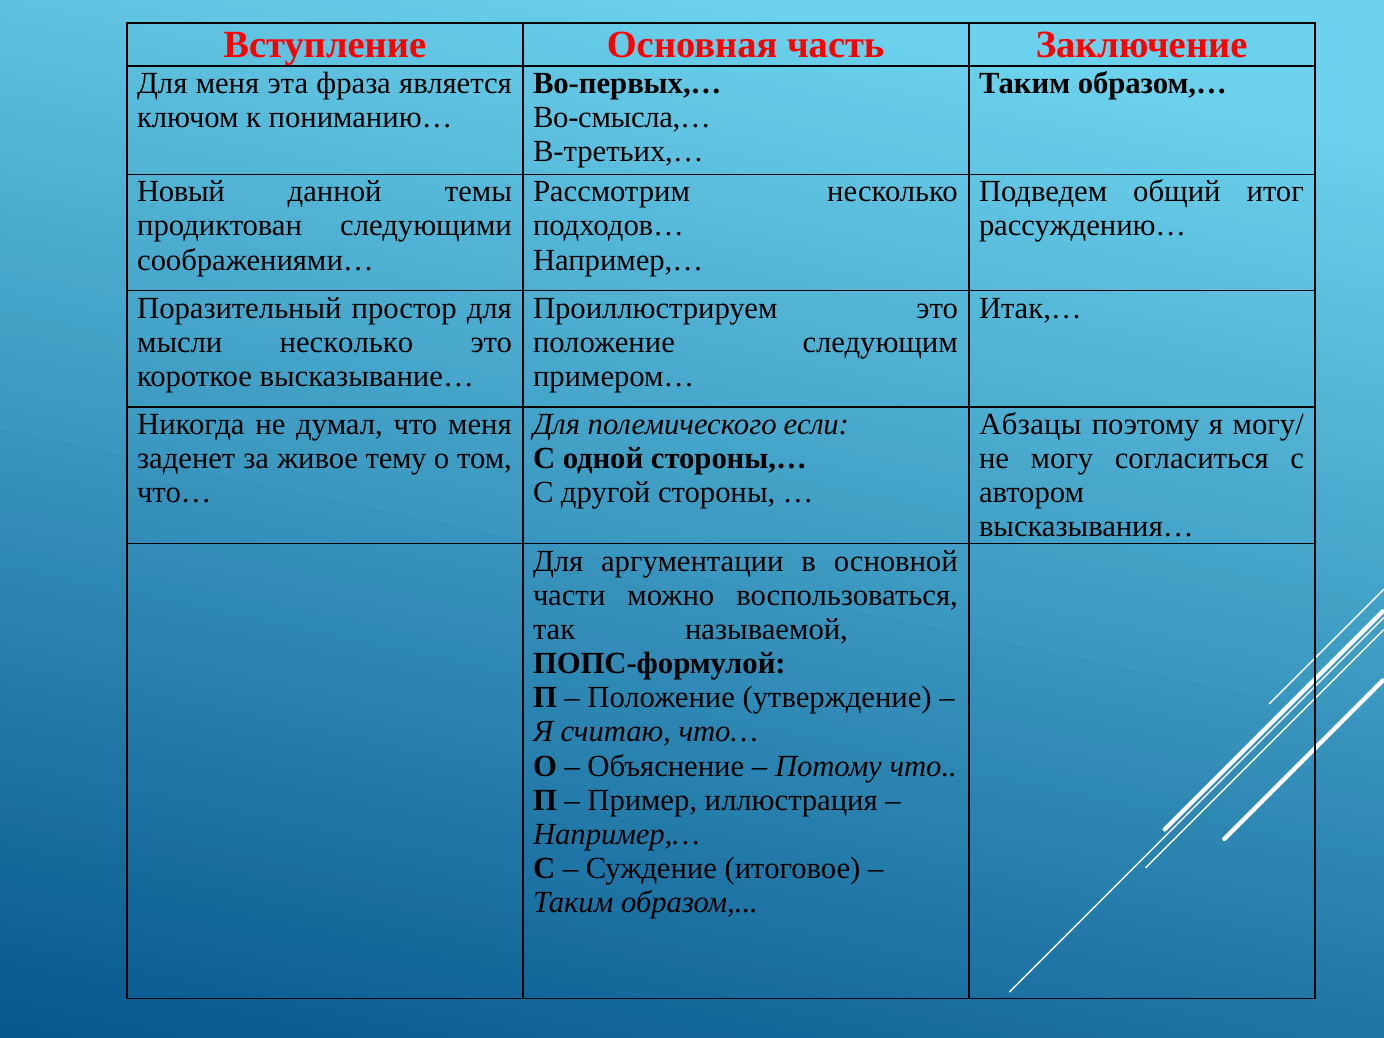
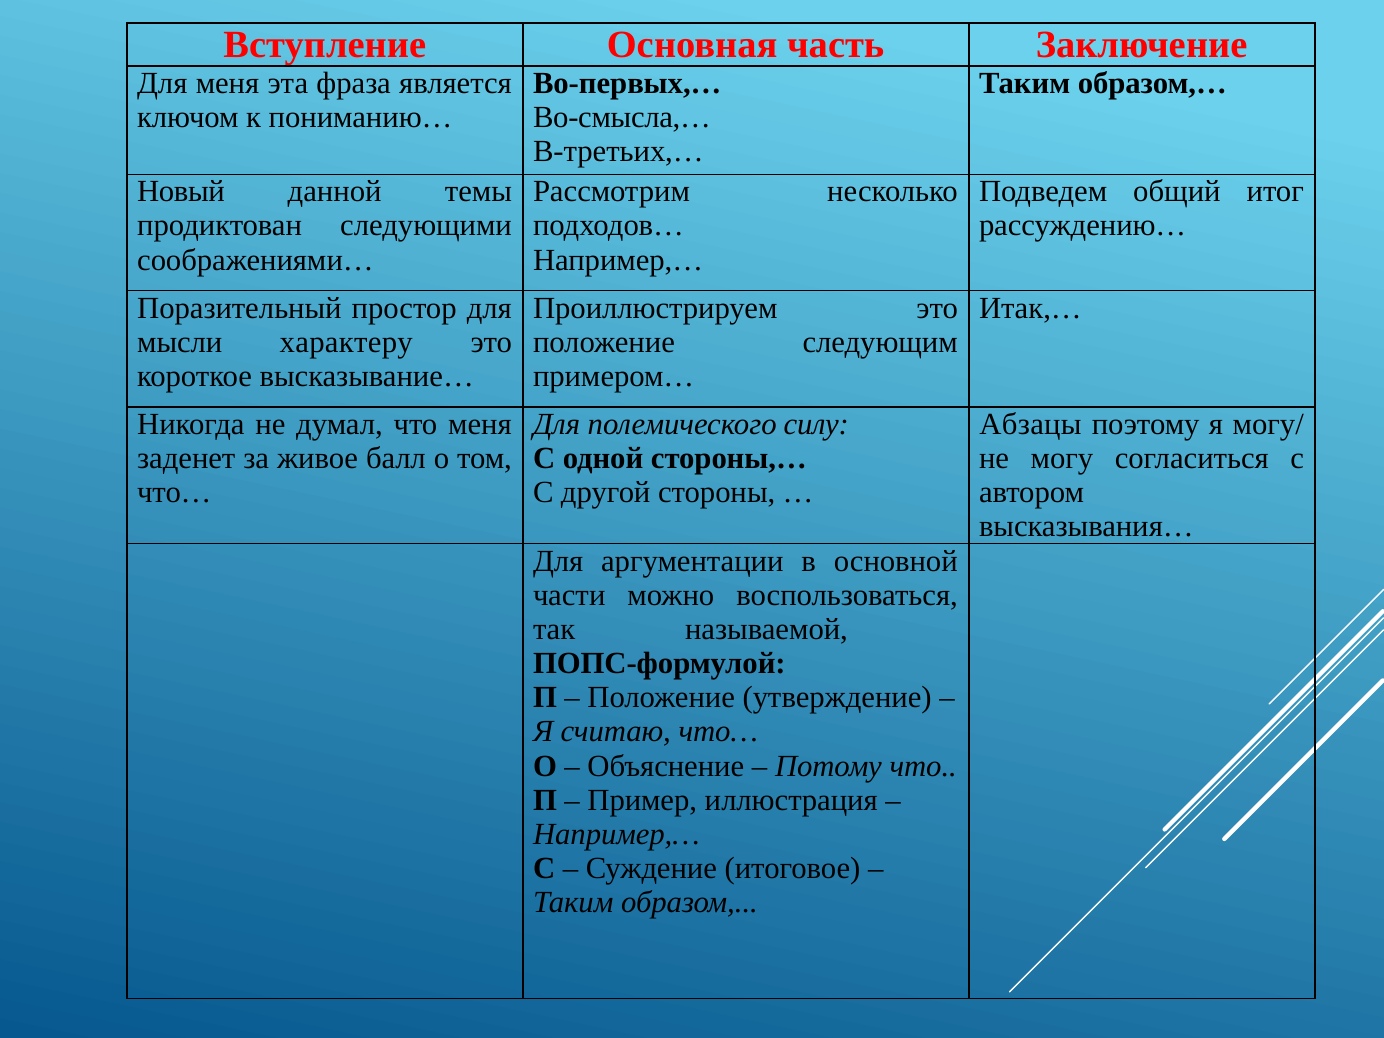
мысли несколько: несколько -> характеру
если: если -> силу
тему: тему -> балл
